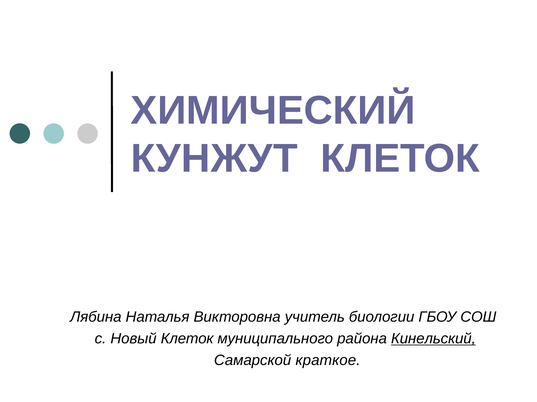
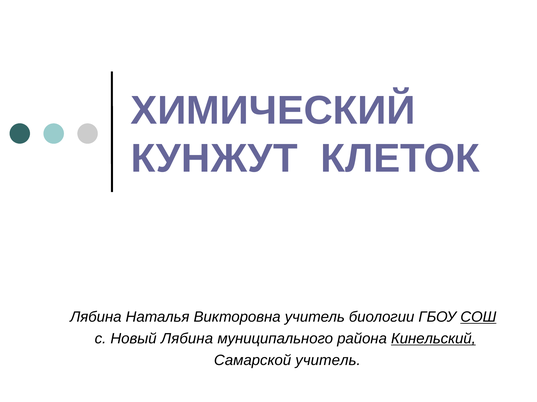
СОШ underline: none -> present
Новый Клеток: Клеток -> Лябина
Самарской краткое: краткое -> учитель
